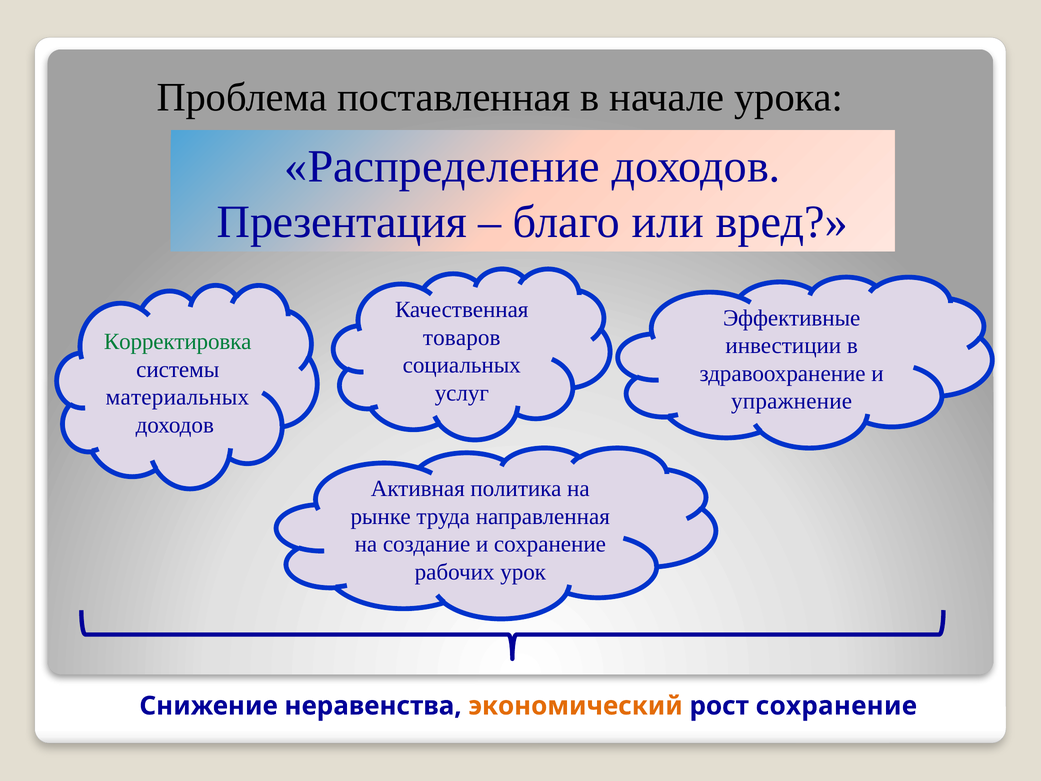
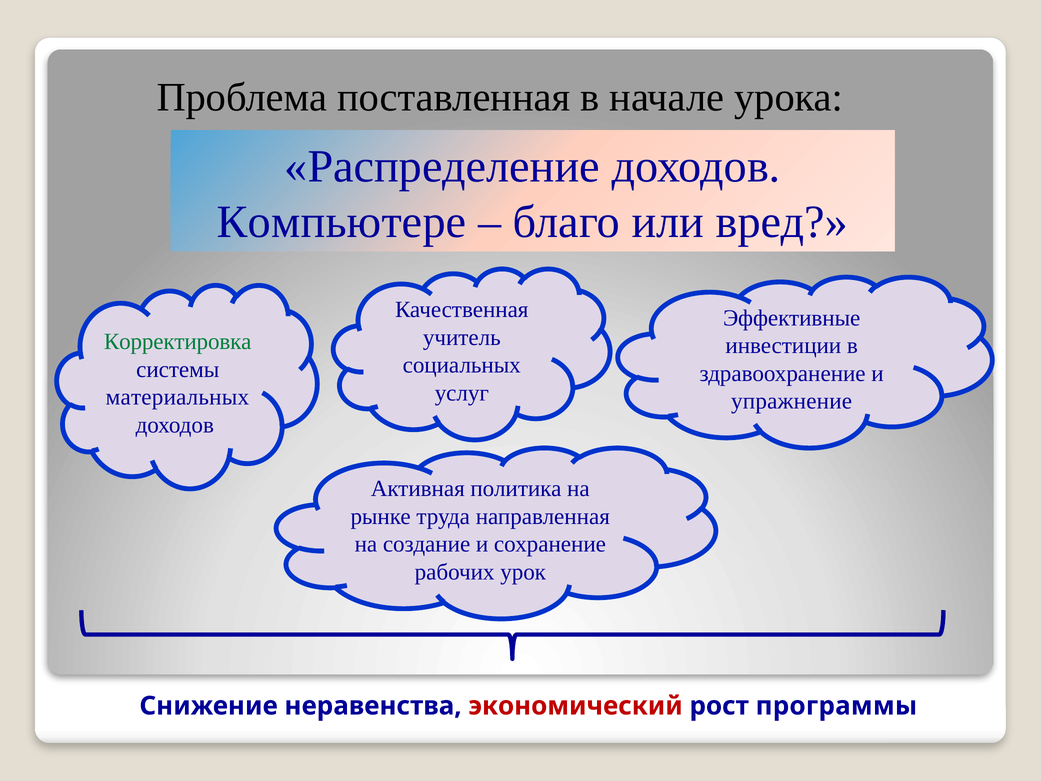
Презентация: Презентация -> Компьютере
товаров: товаров -> учитель
экономический colour: orange -> red
рост сохранение: сохранение -> программы
